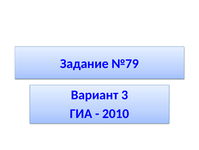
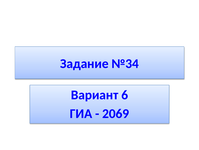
№79: №79 -> №34
3: 3 -> 6
2010: 2010 -> 2069
